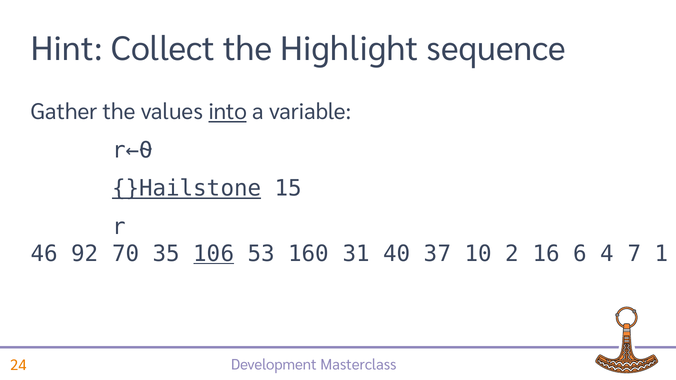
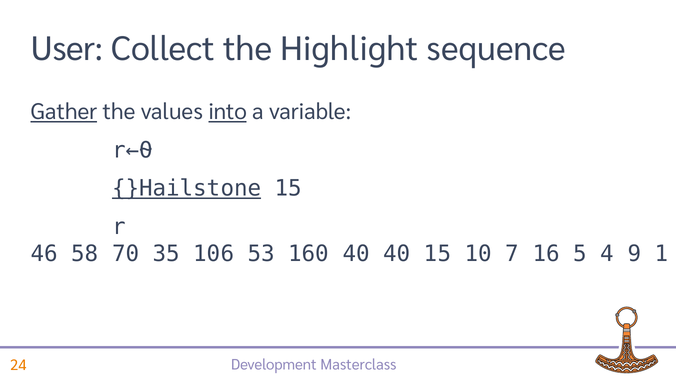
Hint: Hint -> User
Gather underline: none -> present
92: 92 -> 58
106 underline: present -> none
160 31: 31 -> 40
40 37: 37 -> 15
2: 2 -> 7
6: 6 -> 5
7: 7 -> 9
